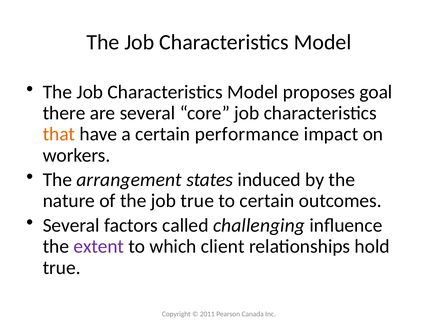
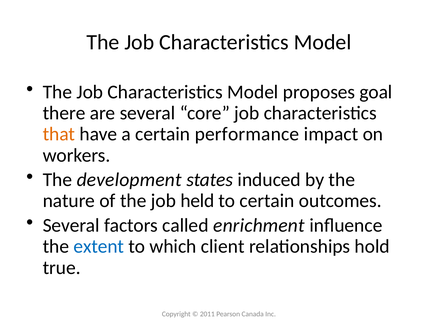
arrangement: arrangement -> development
job true: true -> held
challenging: challenging -> enrichment
extent colour: purple -> blue
